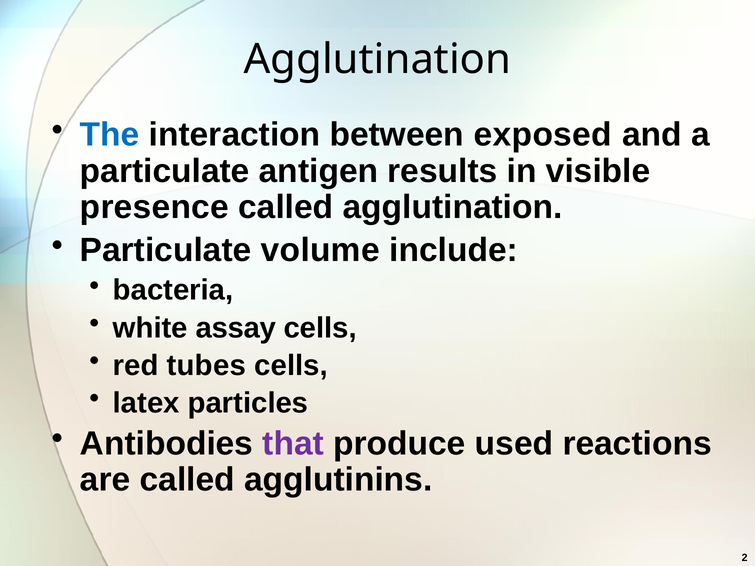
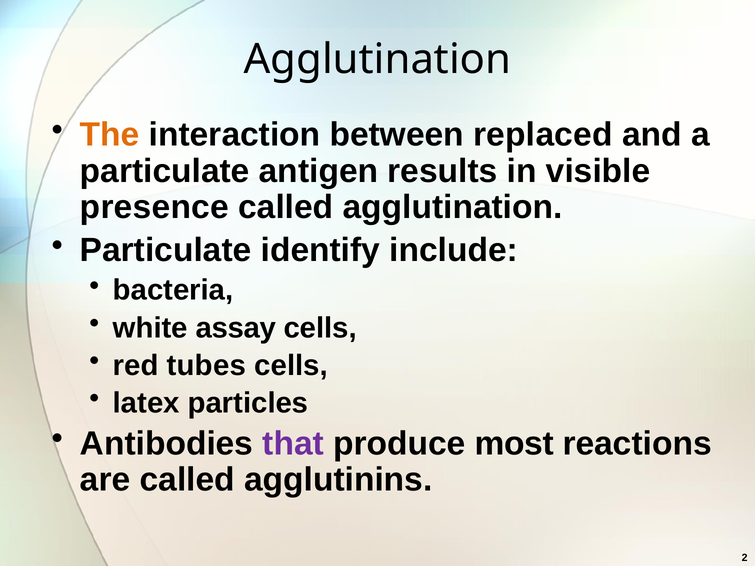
The colour: blue -> orange
exposed: exposed -> replaced
volume: volume -> identify
used: used -> most
